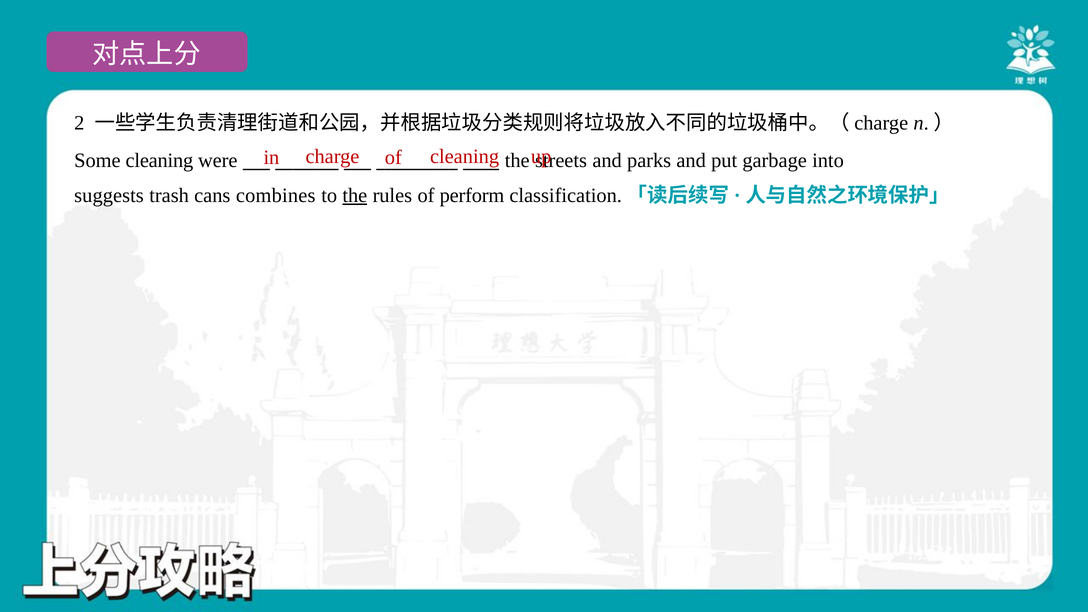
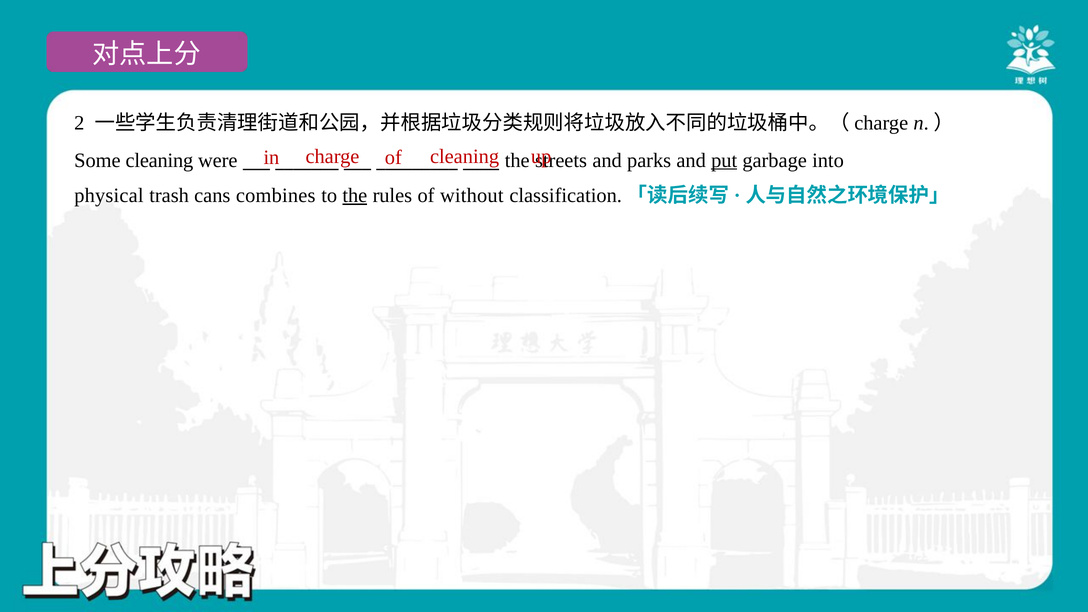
put underline: none -> present
suggests: suggests -> physical
perform: perform -> without
